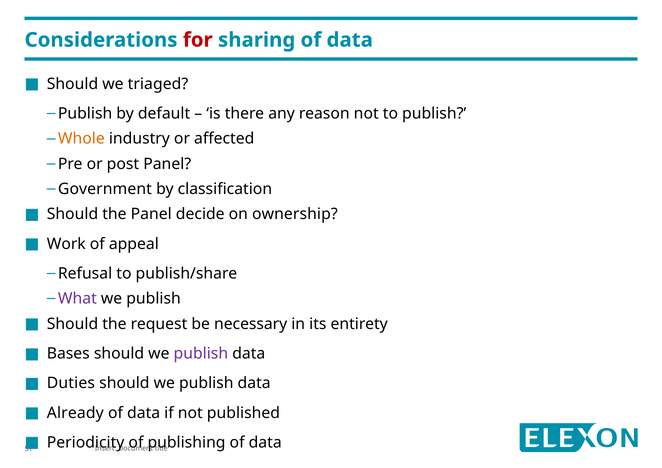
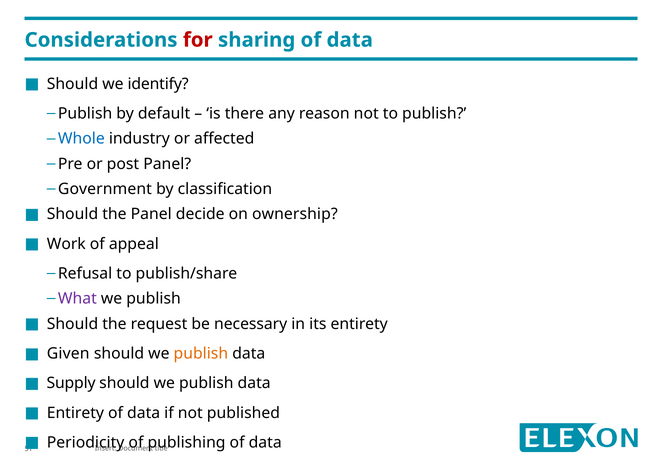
triaged: triaged -> identify
Whole colour: orange -> blue
Bases: Bases -> Given
publish at (201, 354) colour: purple -> orange
Duties: Duties -> Supply
Already at (75, 413): Already -> Entirety
